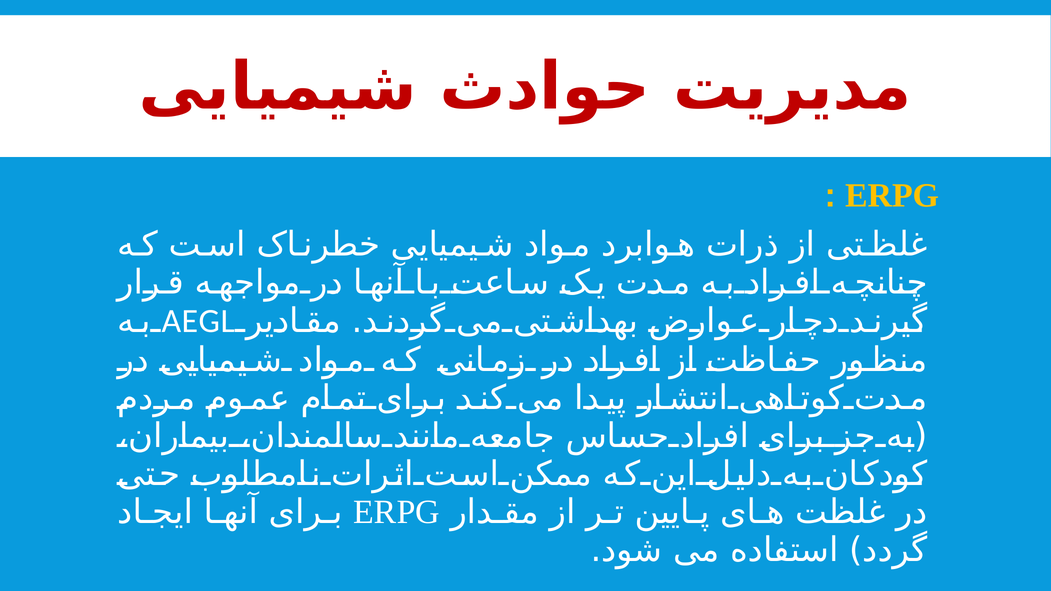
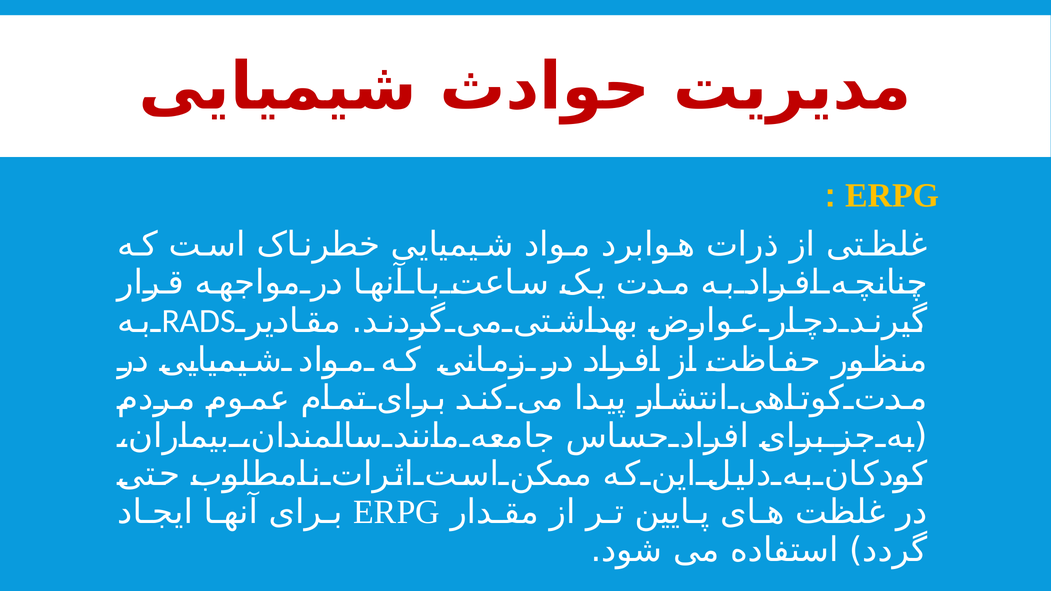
AEGL: AEGL -> RADS
